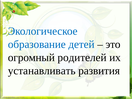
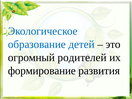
устанавливать: устанавливать -> формирование
